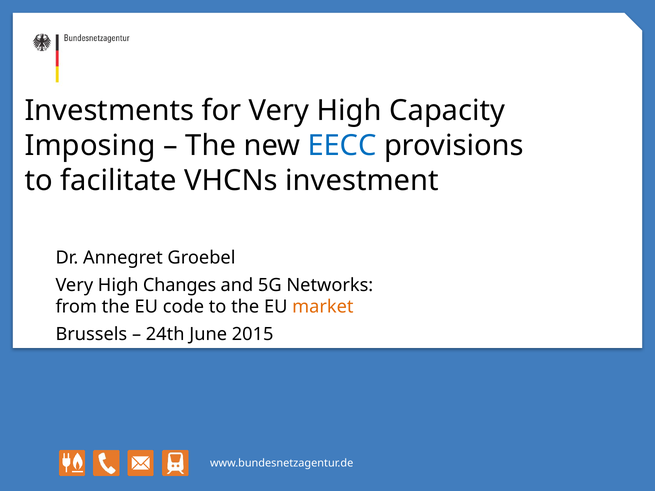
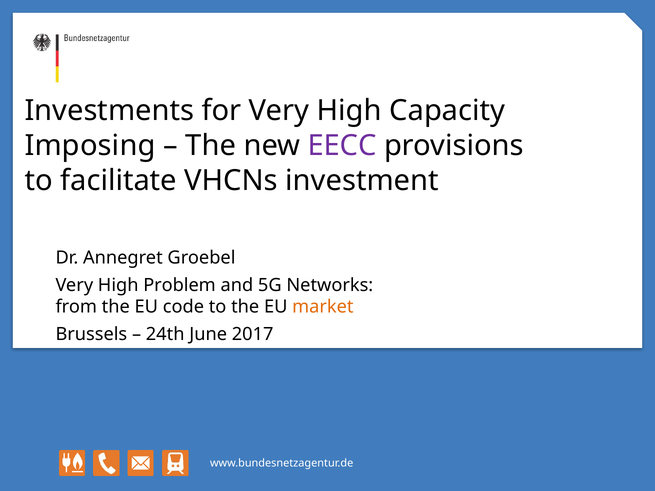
EECC colour: blue -> purple
Changes: Changes -> Problem
2015: 2015 -> 2017
